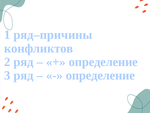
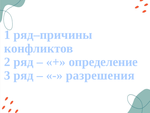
определение at (100, 75): определение -> разрешения
